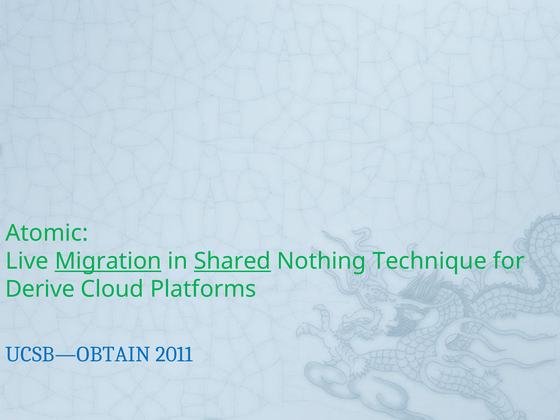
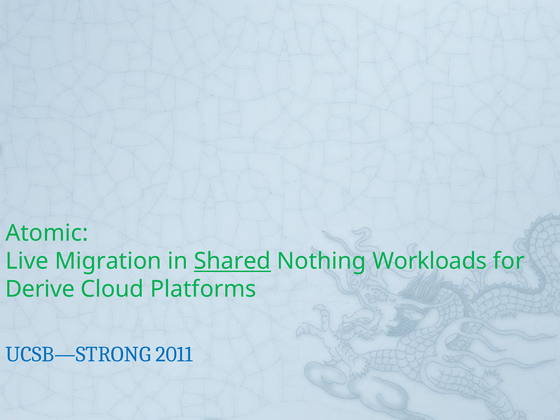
Migration underline: present -> none
Technique: Technique -> Workloads
UCSB—OBTAIN: UCSB—OBTAIN -> UCSB—STRONG
